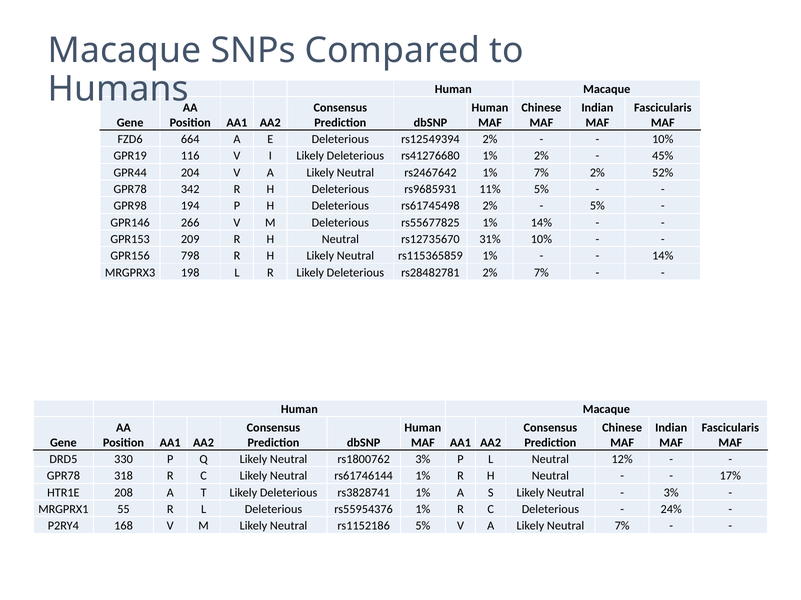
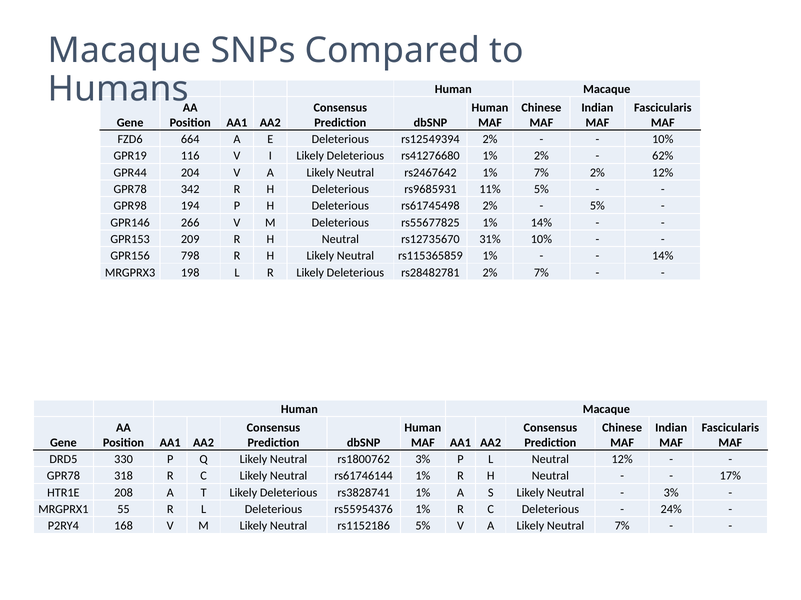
45%: 45% -> 62%
2% 52%: 52% -> 12%
